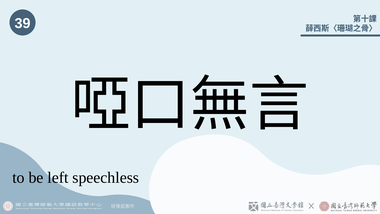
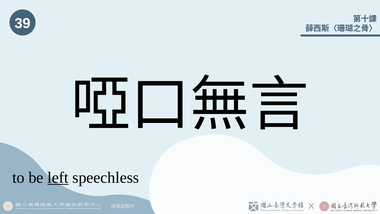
left underline: none -> present
